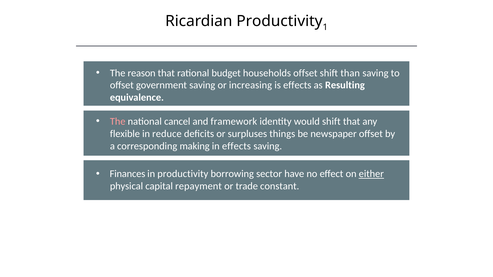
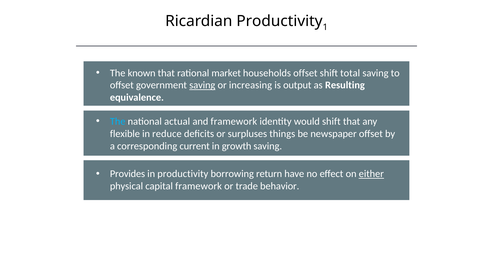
reason: reason -> known
budget: budget -> market
than: than -> total
saving at (202, 85) underline: none -> present
is effects: effects -> output
The at (118, 122) colour: pink -> light blue
cancel: cancel -> actual
making: making -> current
in effects: effects -> growth
Finances: Finances -> Provides
sector: sector -> return
capital repayment: repayment -> framework
constant: constant -> behavior
